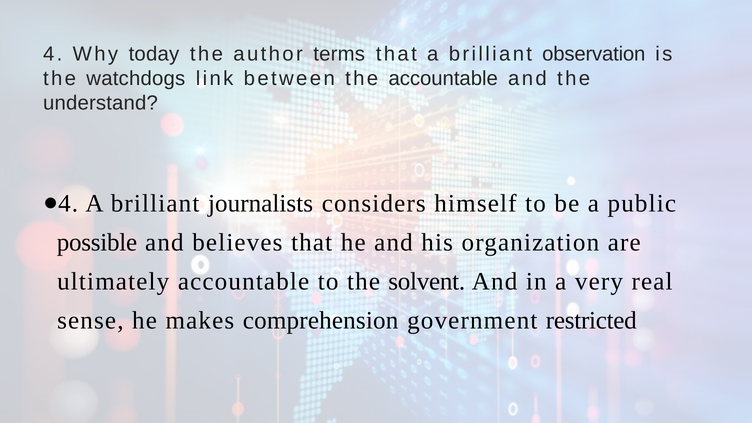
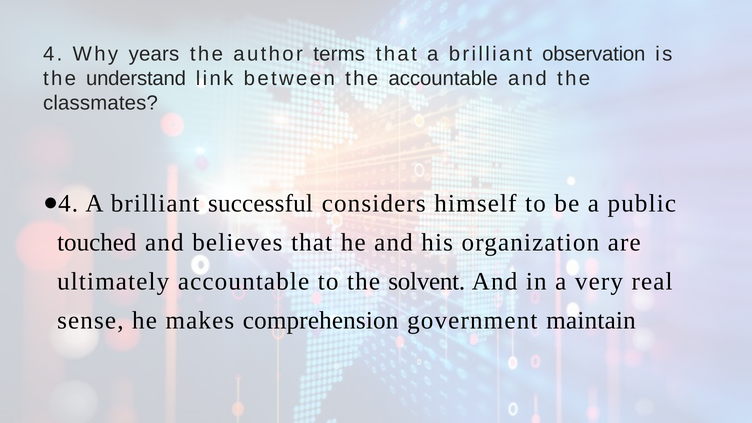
today: today -> years
watchdogs: watchdogs -> understand
understand: understand -> classmates
journalists: journalists -> successful
possible: possible -> touched
restricted: restricted -> maintain
